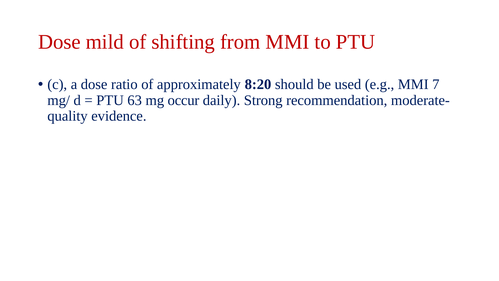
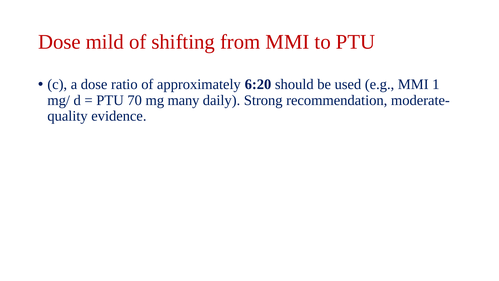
8:20: 8:20 -> 6:20
7: 7 -> 1
63: 63 -> 70
occur: occur -> many
